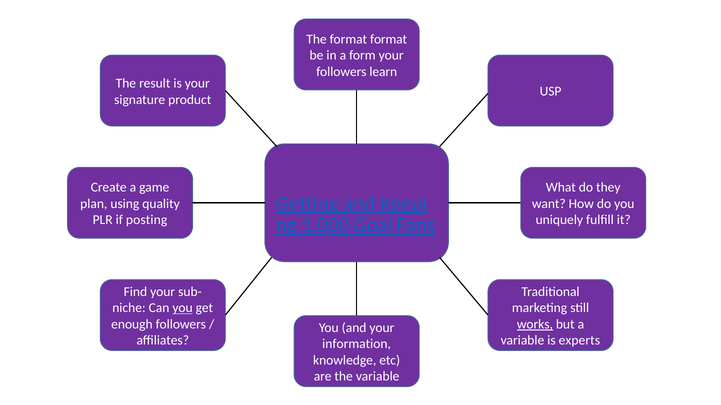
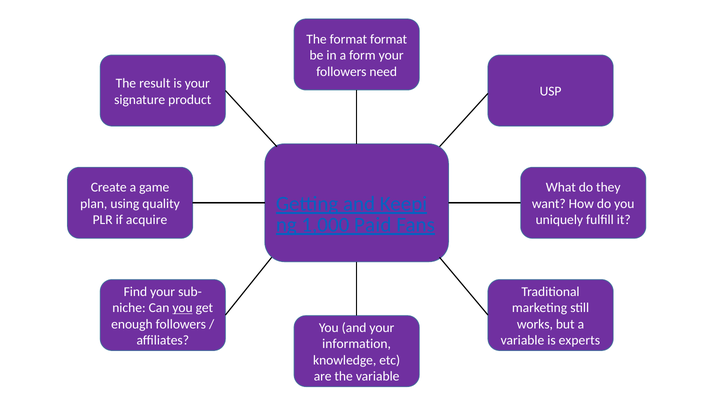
learn: learn -> need
posting: posting -> acquire
Goal: Goal -> Paid
works underline: present -> none
